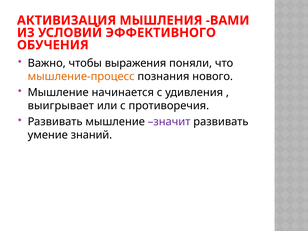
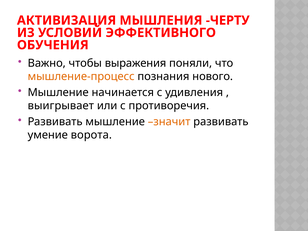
ВАМИ: ВАМИ -> ЧЕРТУ
значит colour: purple -> orange
знаний: знаний -> ворота
